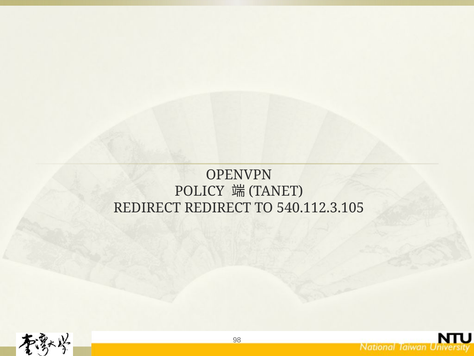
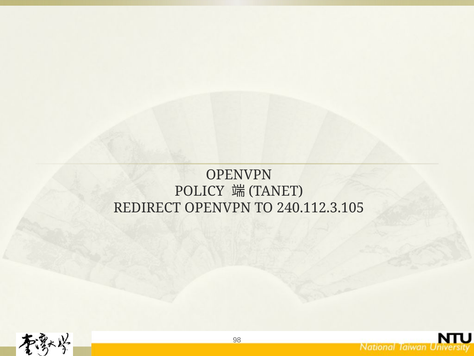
REDIRECT REDIRECT: REDIRECT -> OPENVPN
540.112.3.105: 540.112.3.105 -> 240.112.3.105
